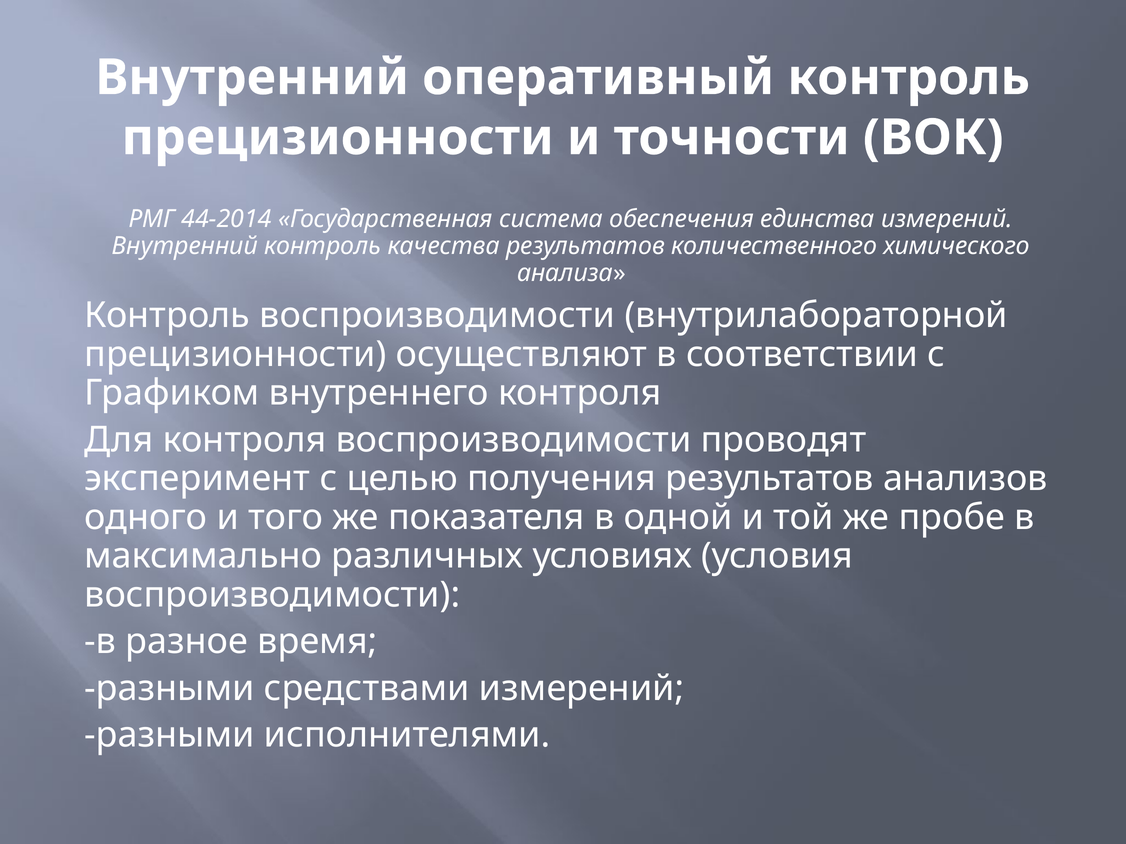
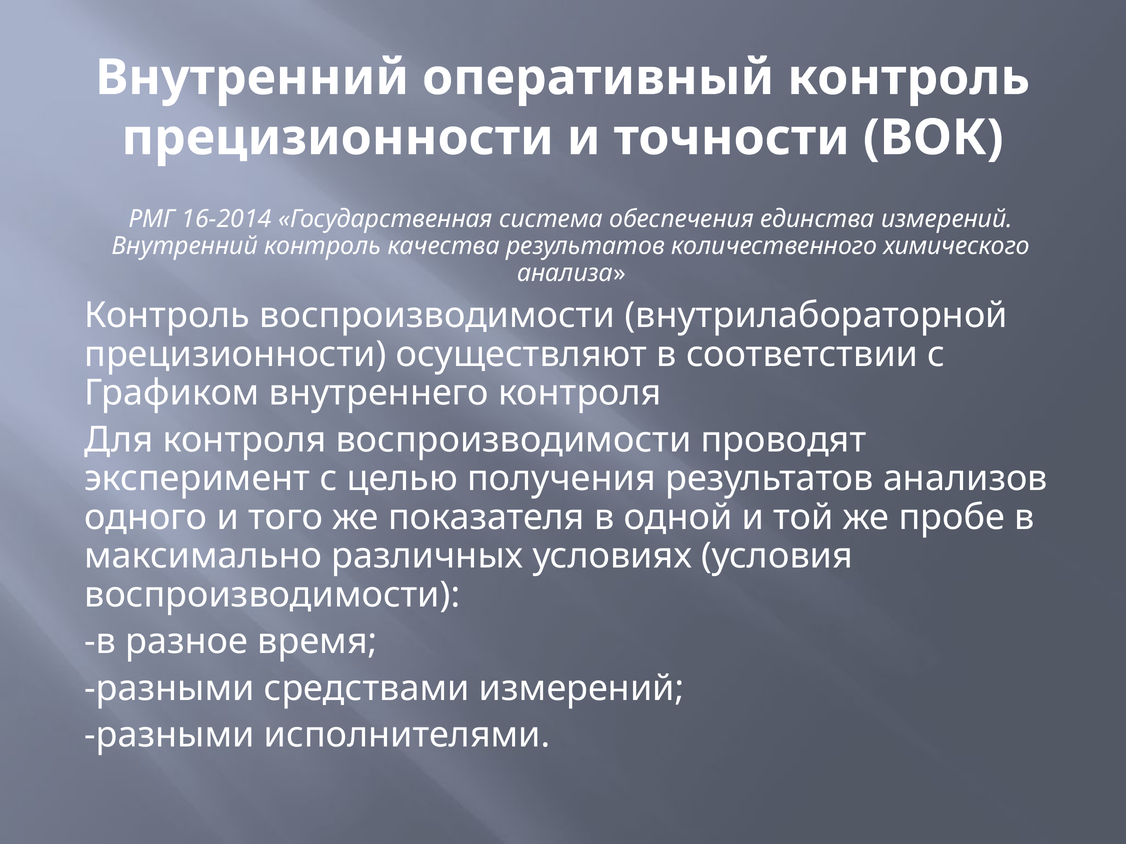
44-2014: 44-2014 -> 16-2014
